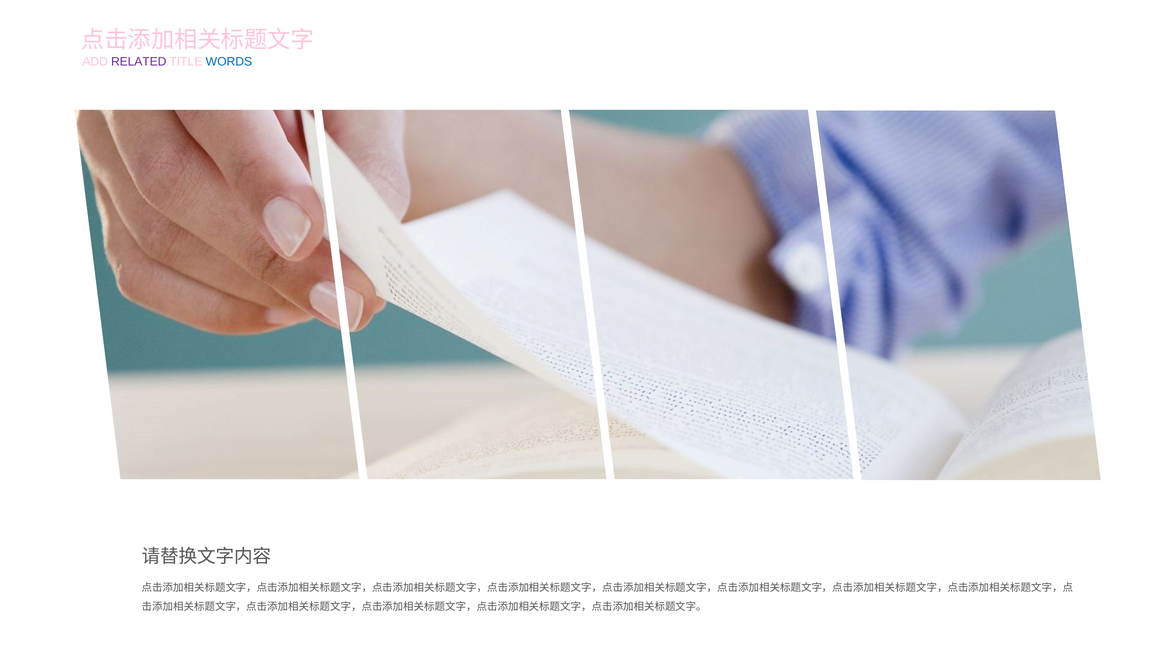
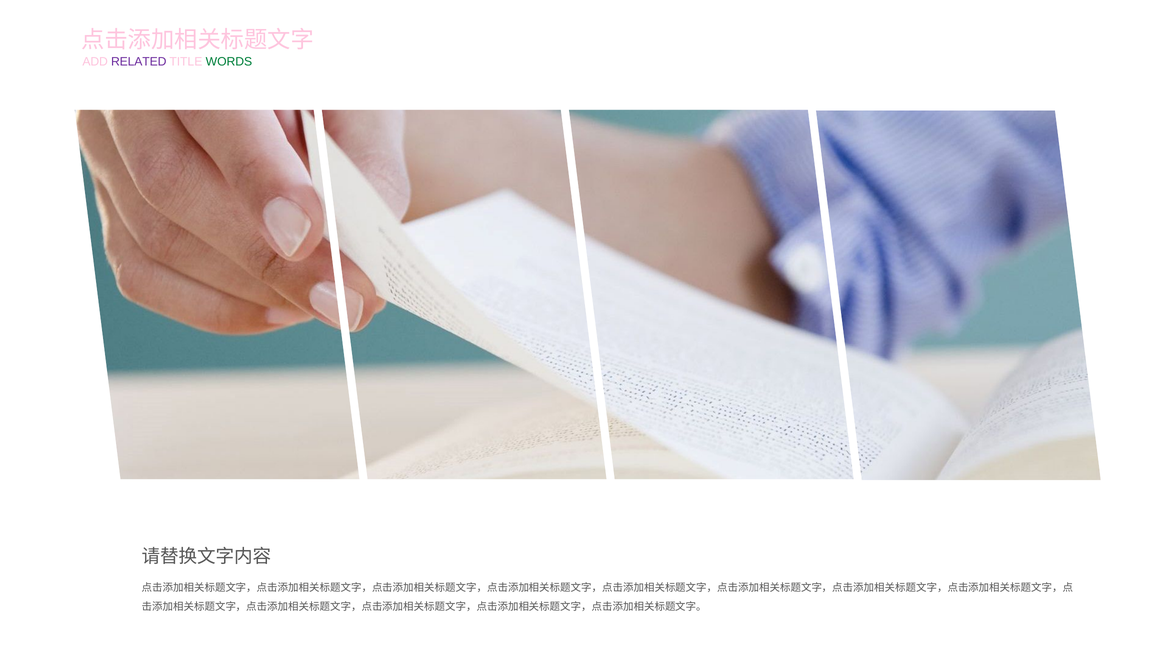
WORDS colour: blue -> green
